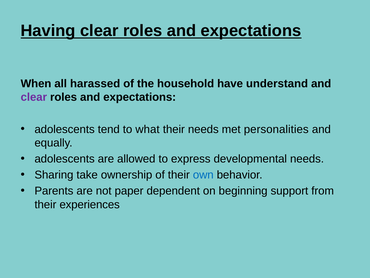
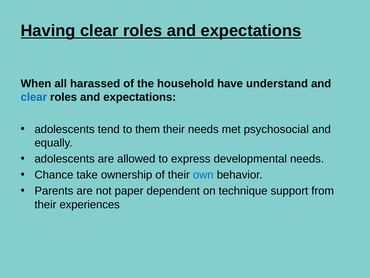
clear at (34, 97) colour: purple -> blue
what: what -> them
personalities: personalities -> psychosocial
Sharing: Sharing -> Chance
beginning: beginning -> technique
